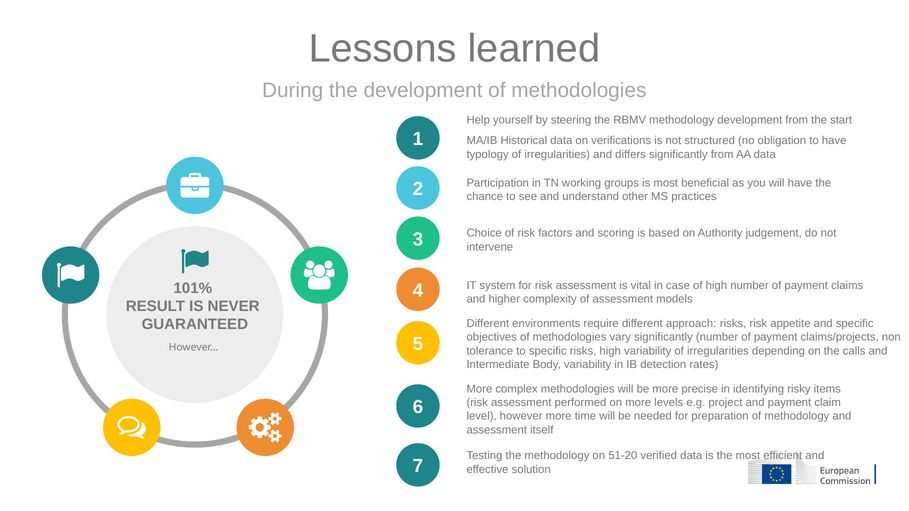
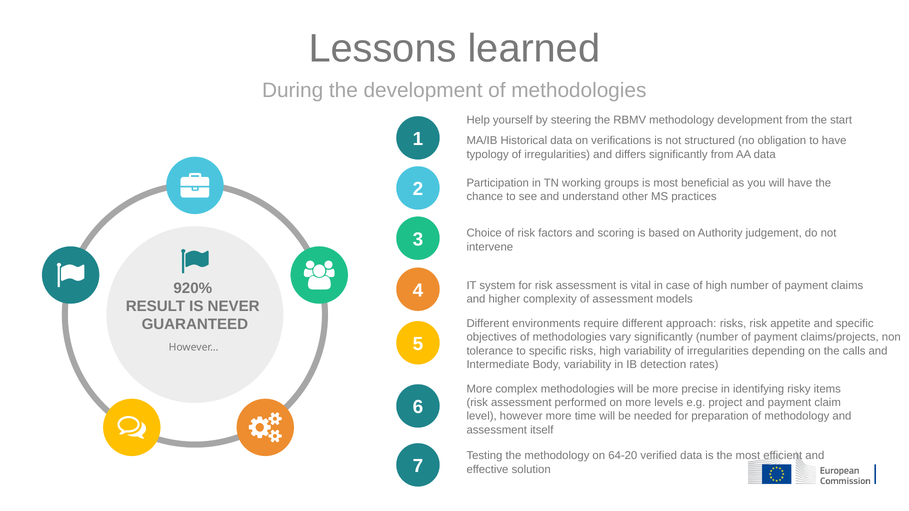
101%: 101% -> 920%
51-20: 51-20 -> 64-20
